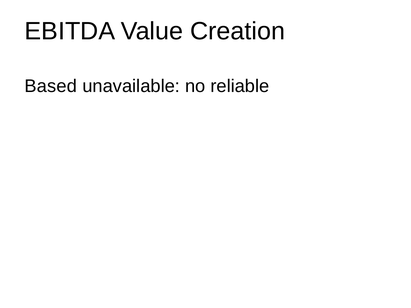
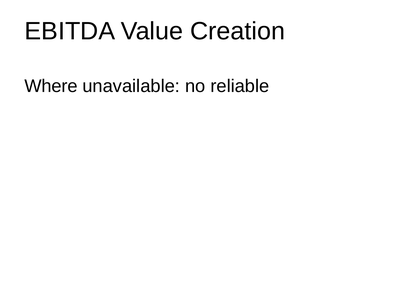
Based: Based -> Where
